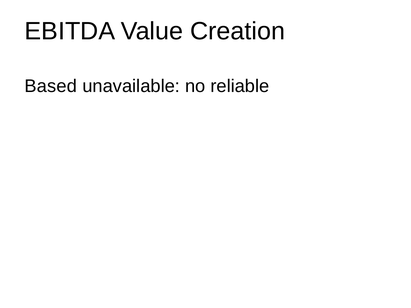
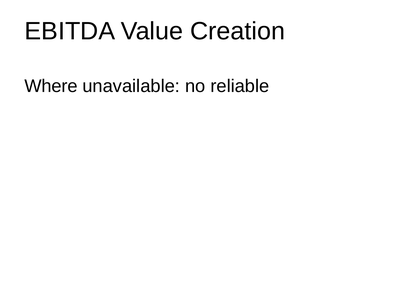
Based: Based -> Where
